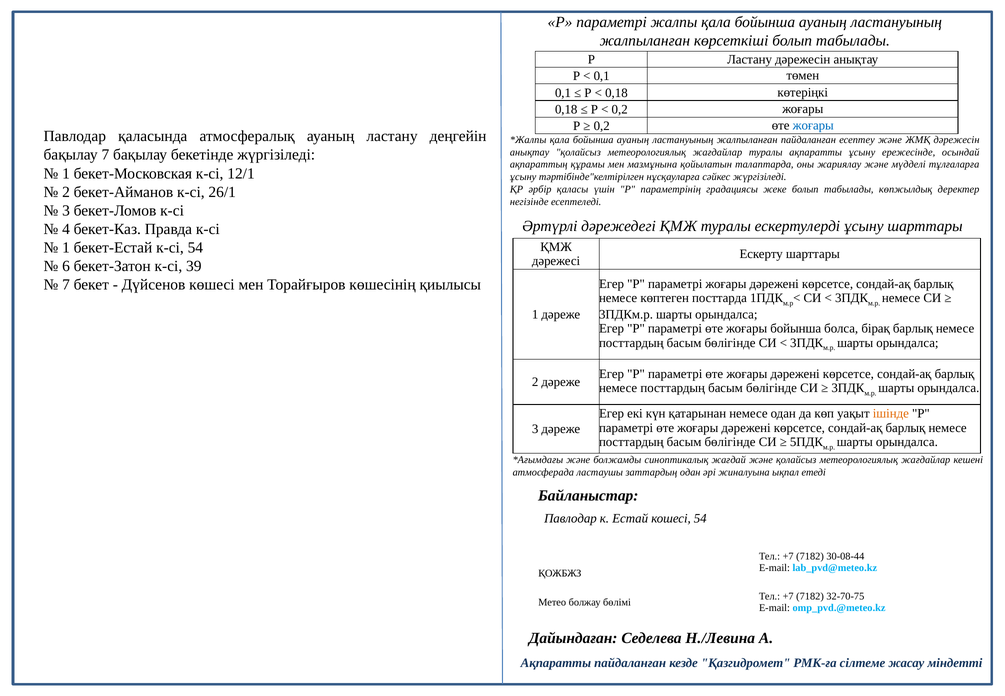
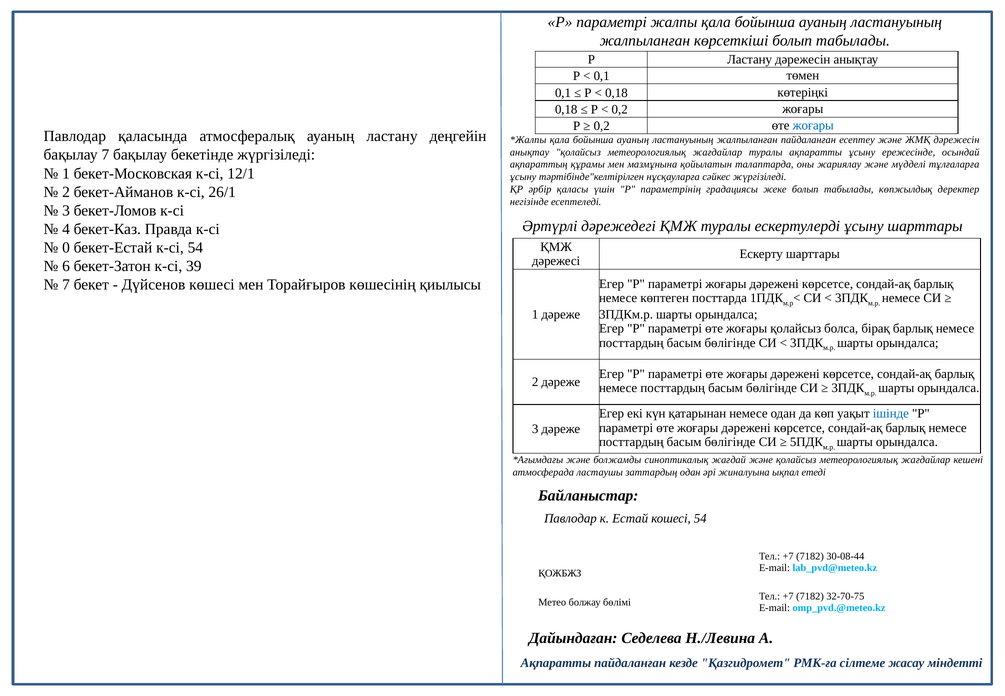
1 at (66, 248): 1 -> 0
жоғары бойынша: бойынша -> қолайсыз
ішінде colour: orange -> blue
